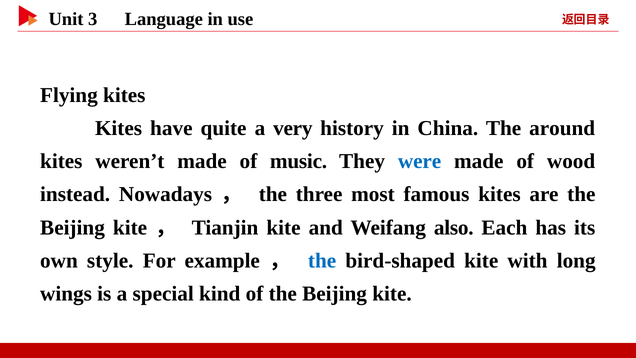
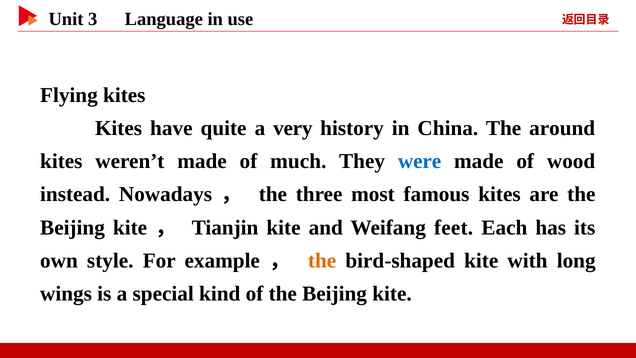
music: music -> much
also: also -> feet
the at (322, 260) colour: blue -> orange
